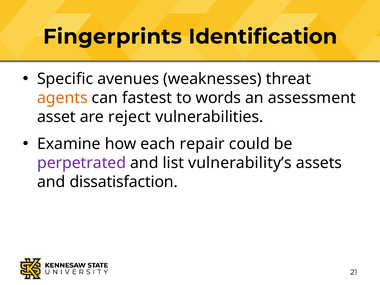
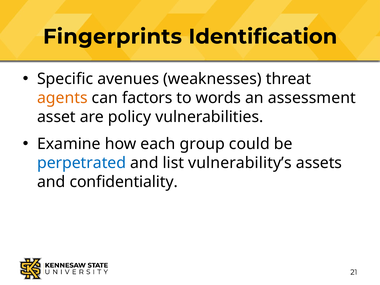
fastest: fastest -> factors
reject: reject -> policy
repair: repair -> group
perpetrated colour: purple -> blue
dissatisfaction: dissatisfaction -> confidentiality
